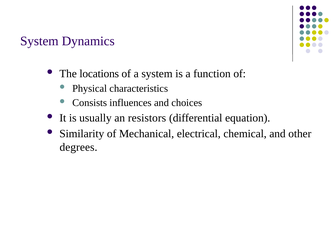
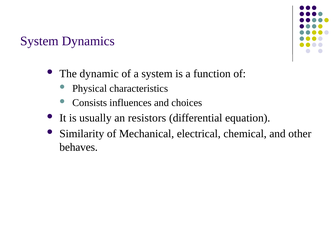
locations: locations -> dynamic
degrees: degrees -> behaves
